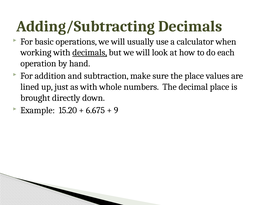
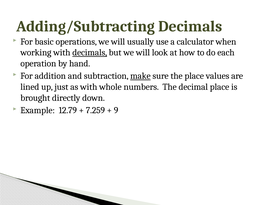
make underline: none -> present
15.20: 15.20 -> 12.79
6.675: 6.675 -> 7.259
